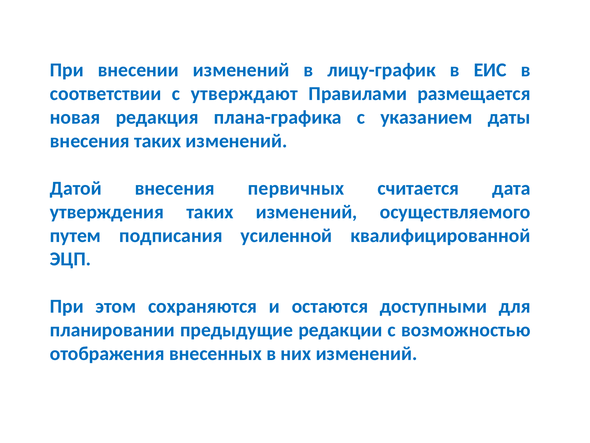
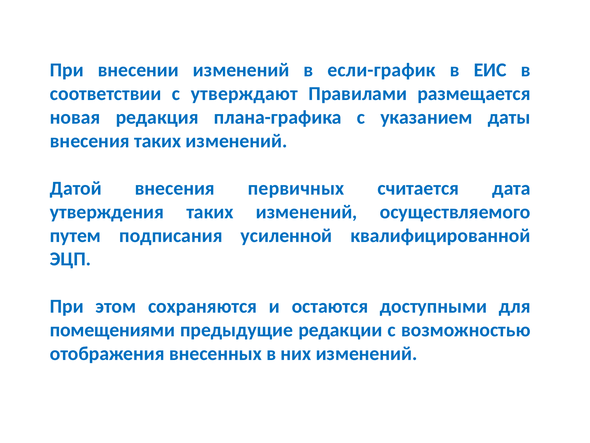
лицу-график: лицу-график -> если-график
планировании: планировании -> помещениями
